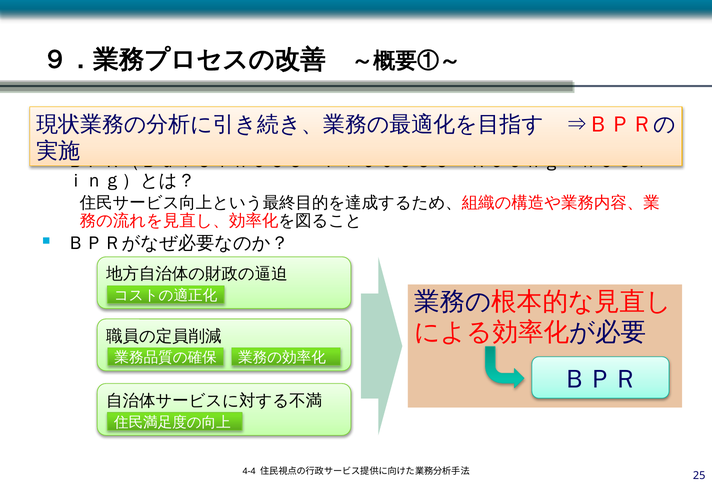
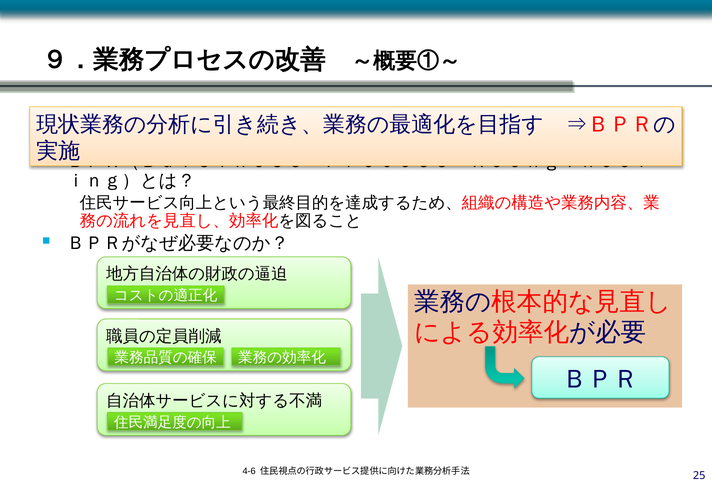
4-4: 4-4 -> 4-6
